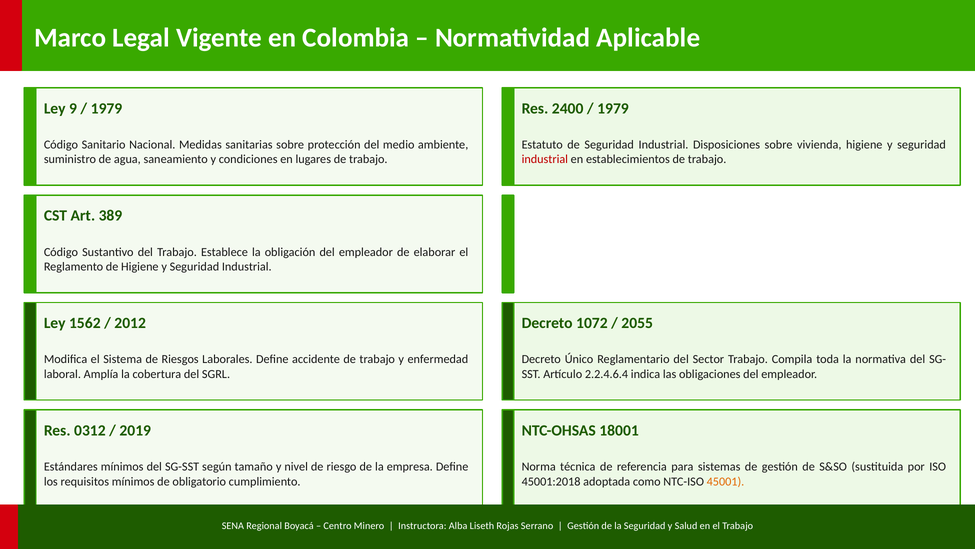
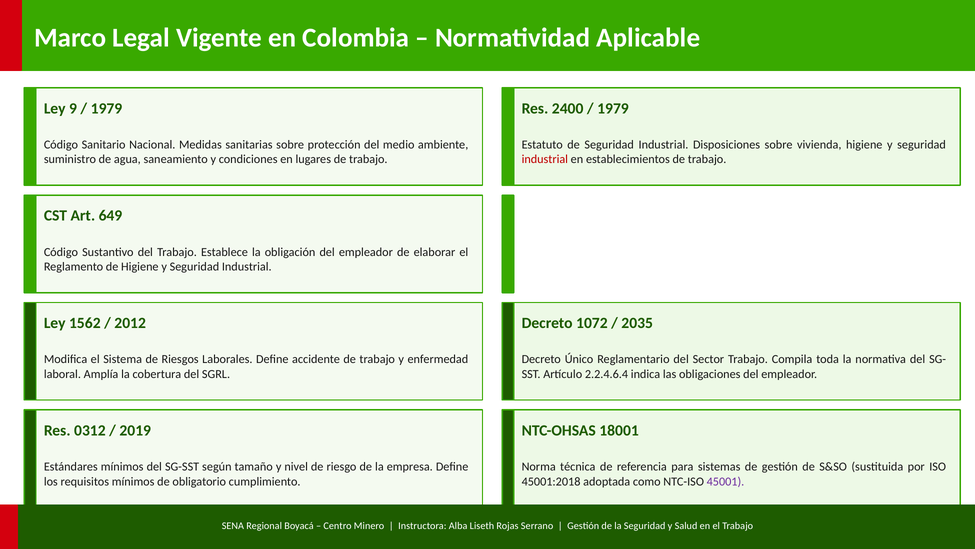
389: 389 -> 649
2055: 2055 -> 2035
45001 colour: orange -> purple
